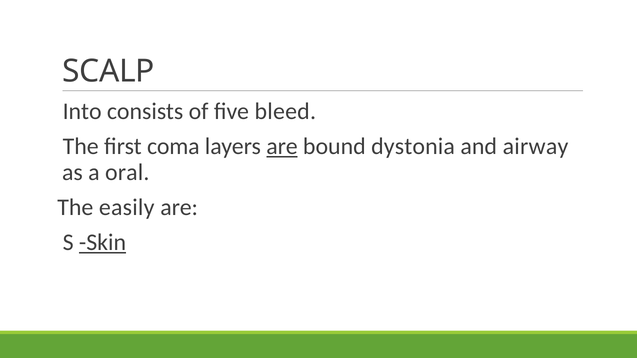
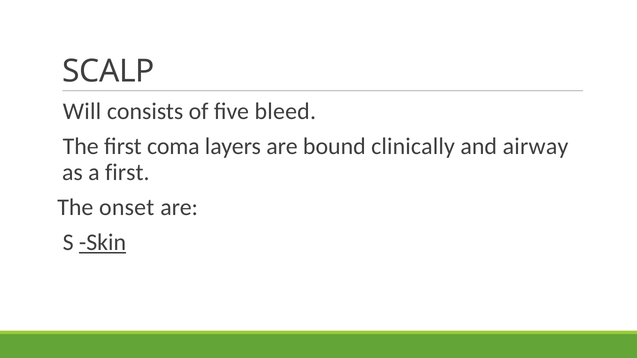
Into: Into -> Will
are at (282, 147) underline: present -> none
dystonia: dystonia -> clinically
a oral: oral -> first
easily: easily -> onset
